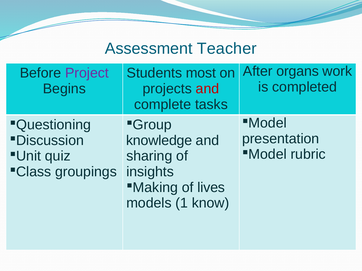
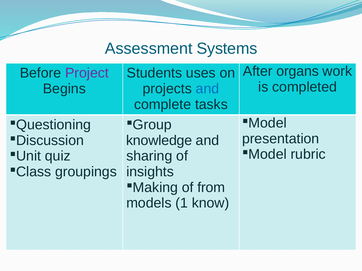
Teacher: Teacher -> Systems
most: most -> uses
and at (207, 89) colour: red -> blue
lives: lives -> from
